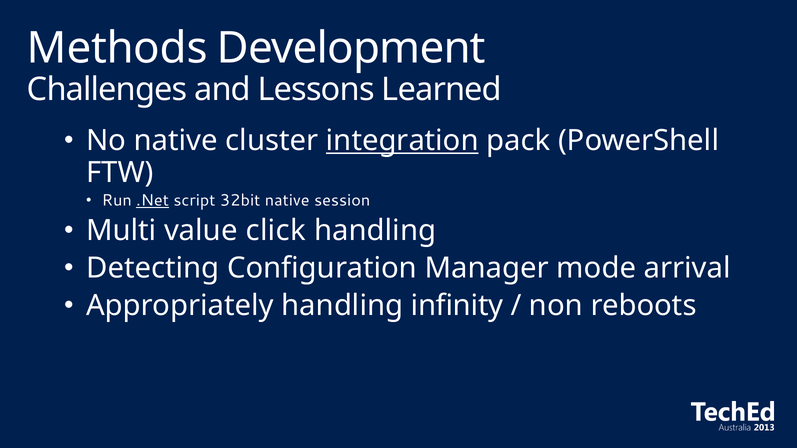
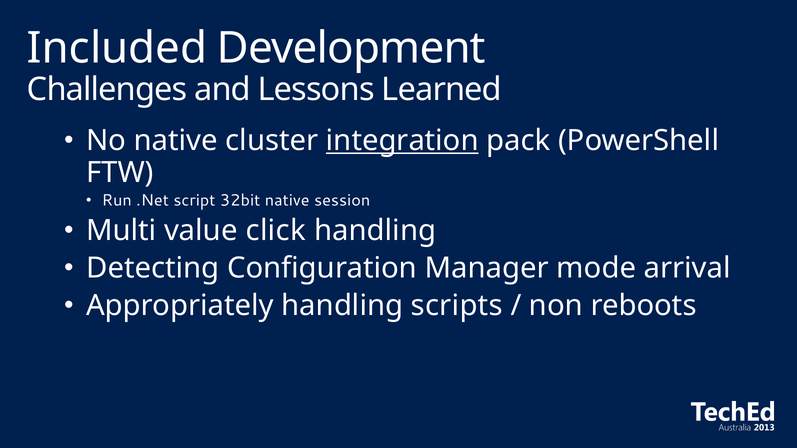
Methods: Methods -> Included
.Net underline: present -> none
infinity: infinity -> scripts
